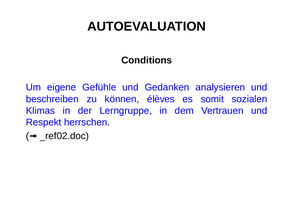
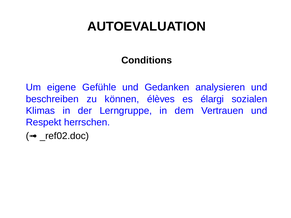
somit: somit -> élargi
